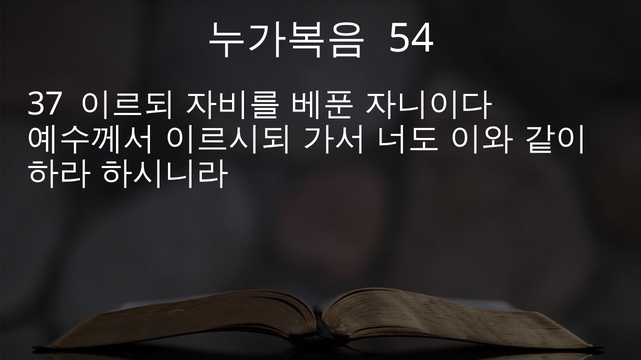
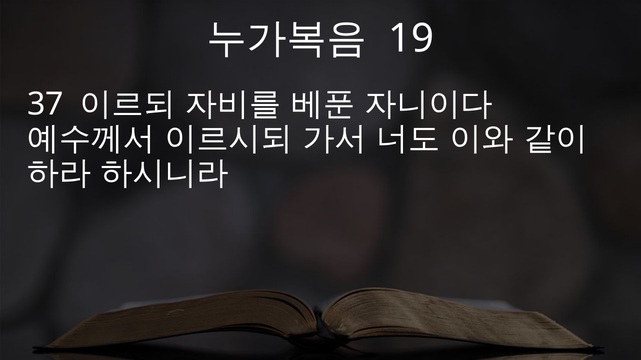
54: 54 -> 19
